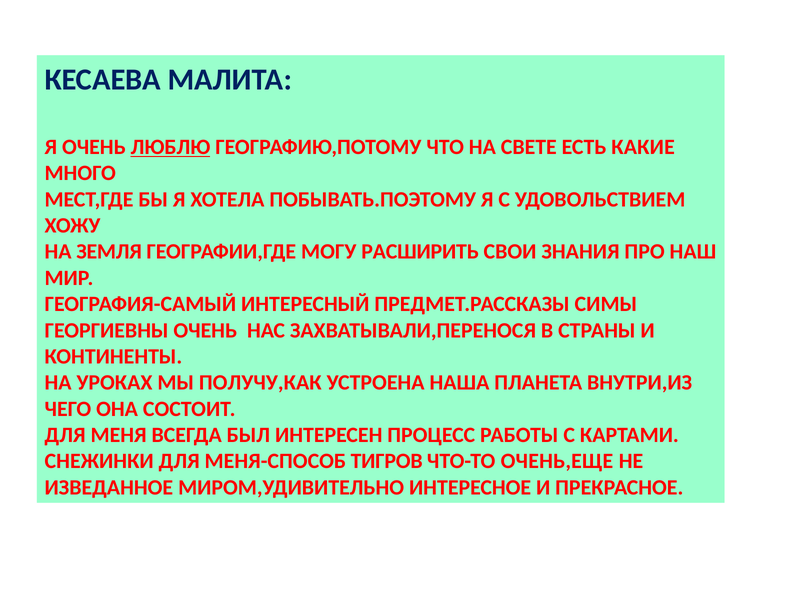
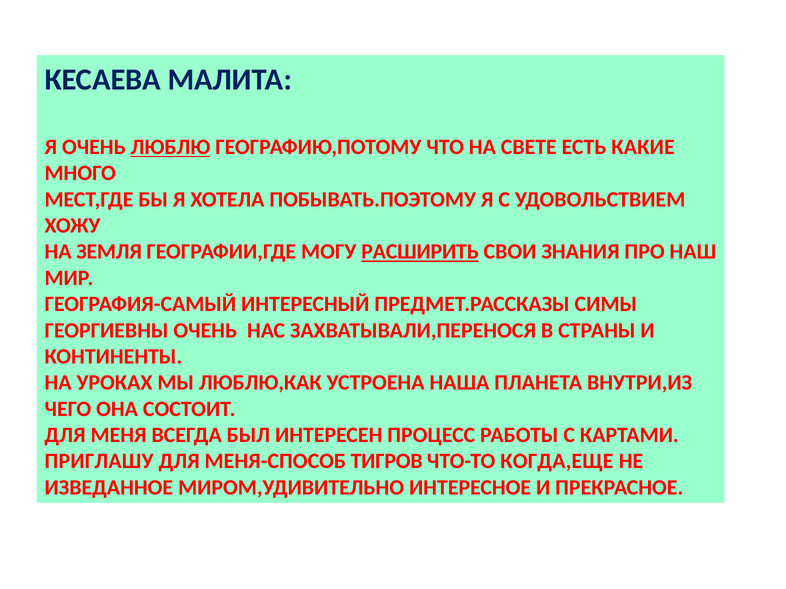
РАСШИРИТЬ underline: none -> present
ПОЛУЧУ,КАК: ПОЛУЧУ,КАК -> ЛЮБЛЮ,КАК
СНЕЖИНКИ: СНЕЖИНКИ -> ПРИГЛАШУ
ОЧЕНЬ,ЕЩЕ: ОЧЕНЬ,ЕЩЕ -> КОГДА,ЕЩЕ
